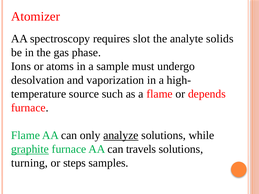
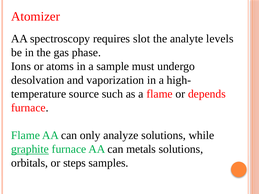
solids: solids -> levels
analyze underline: present -> none
travels: travels -> metals
turning: turning -> orbitals
